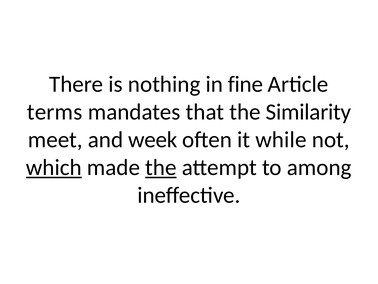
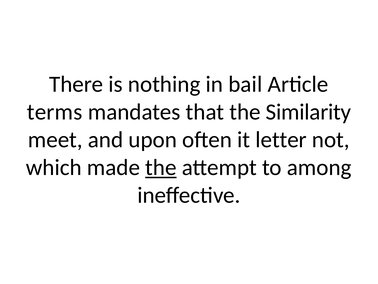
fine: fine -> bail
week: week -> upon
while: while -> letter
which underline: present -> none
